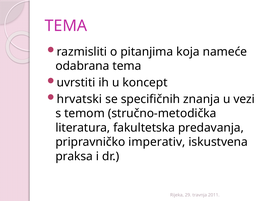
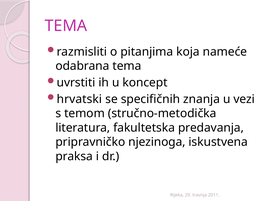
imperativ: imperativ -> njezinoga
